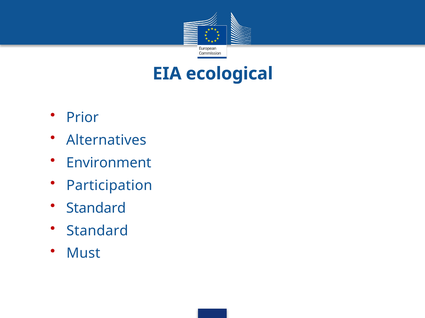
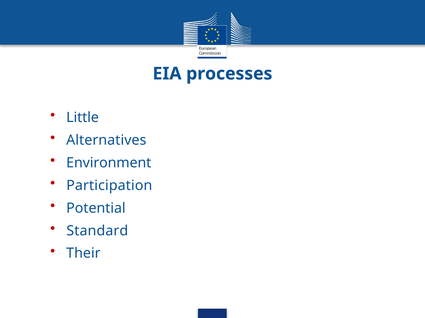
ecological: ecological -> processes
Prior: Prior -> Little
Standard at (96, 209): Standard -> Potential
Must: Must -> Their
